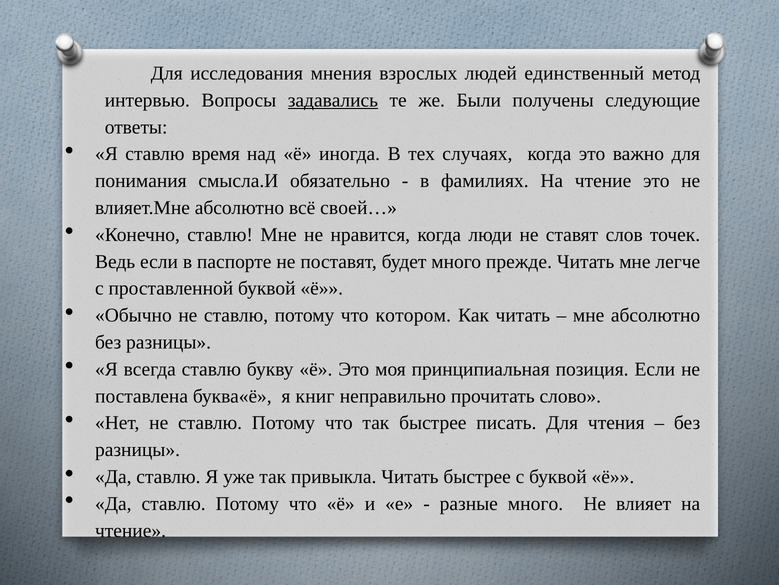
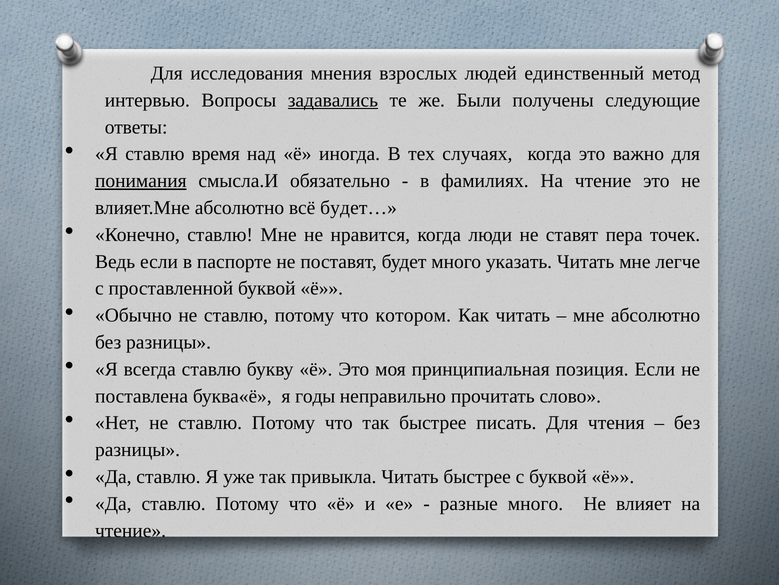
понимания underline: none -> present
своей…: своей… -> будет…
слов: слов -> пера
прежде: прежде -> указать
книг: книг -> годы
